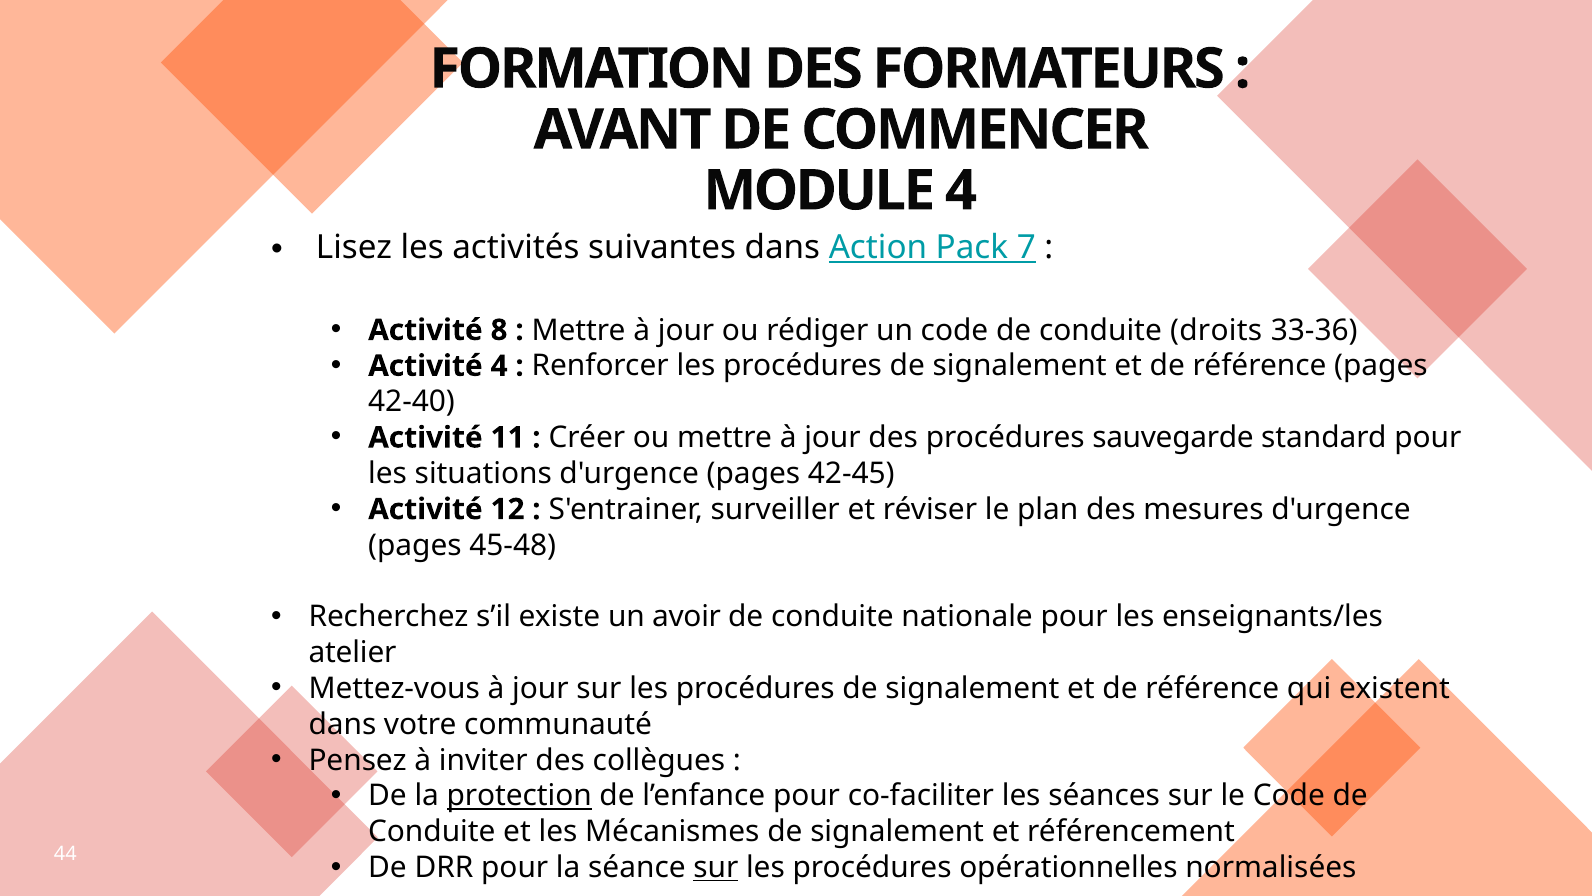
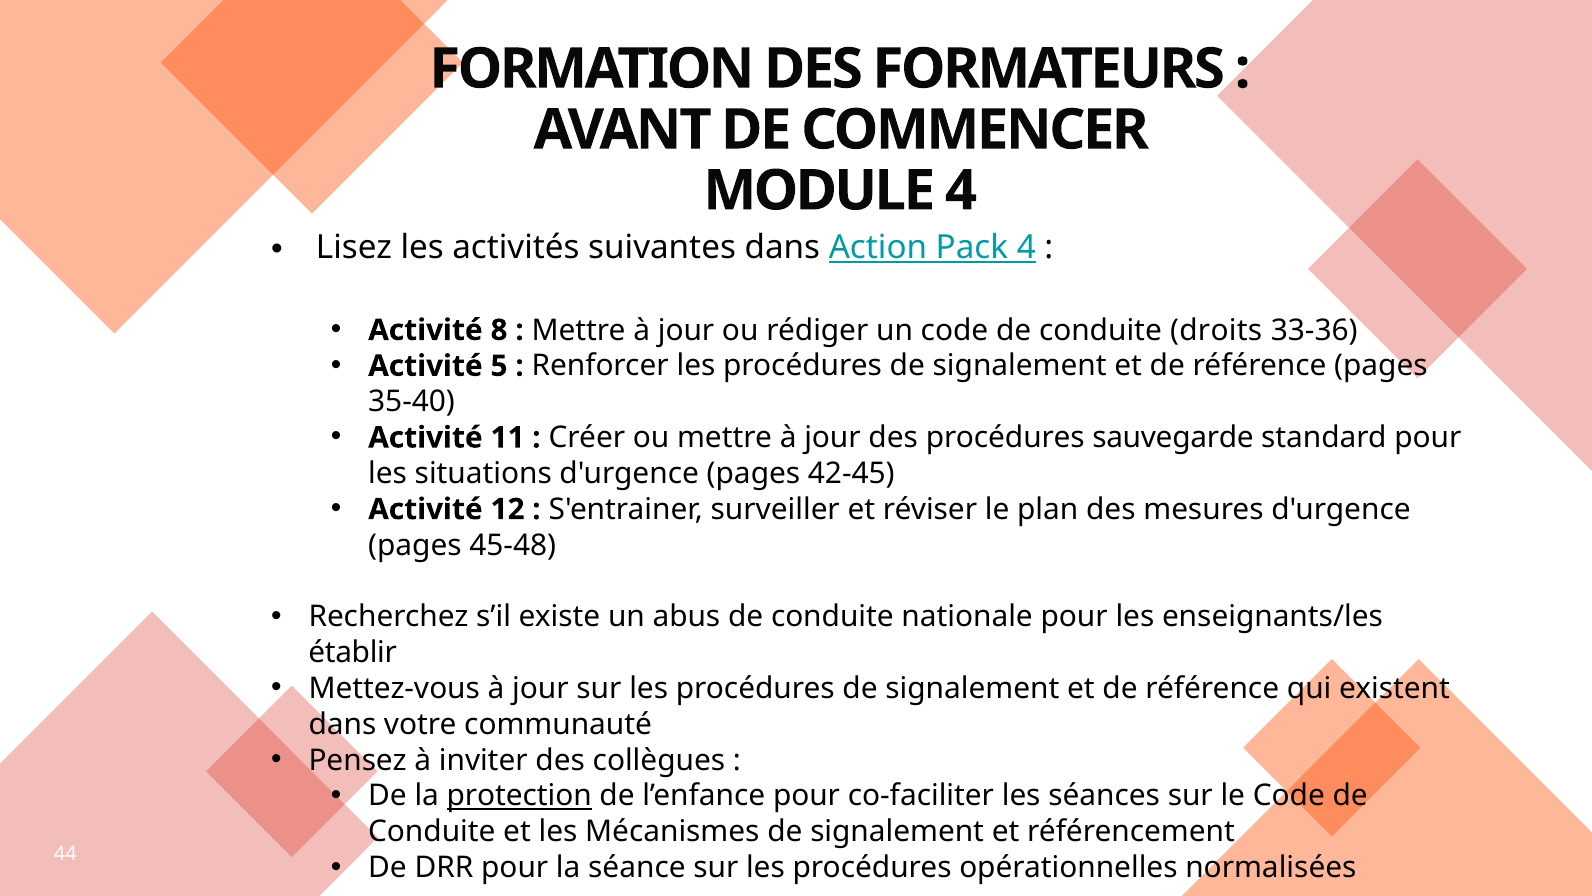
Pack 7: 7 -> 4
Activité 4: 4 -> 5
42-40: 42-40 -> 35-40
avoir: avoir -> abus
atelier: atelier -> établir
sur at (716, 867) underline: present -> none
